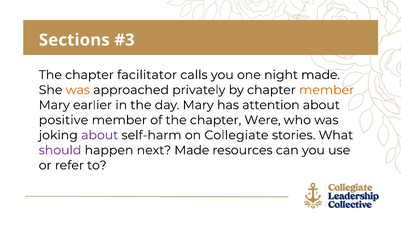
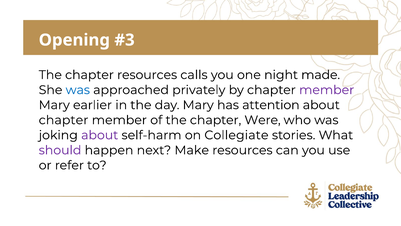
Sections: Sections -> Opening
chapter facilitator: facilitator -> resources
was at (78, 90) colour: orange -> blue
member at (327, 90) colour: orange -> purple
positive at (63, 120): positive -> chapter
next Made: Made -> Make
